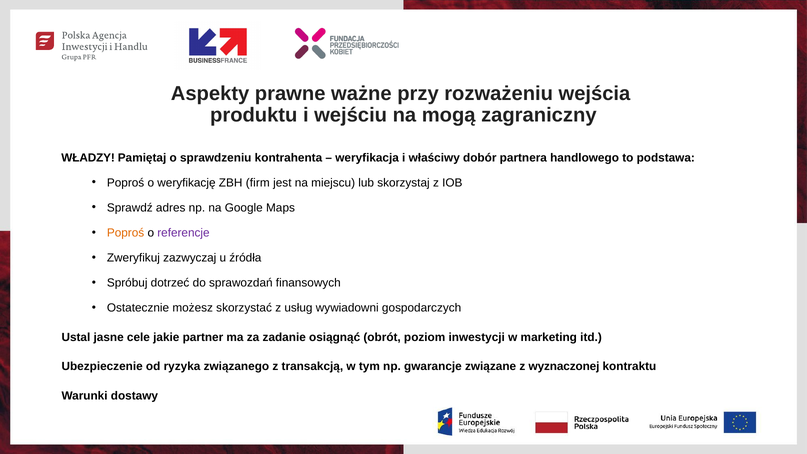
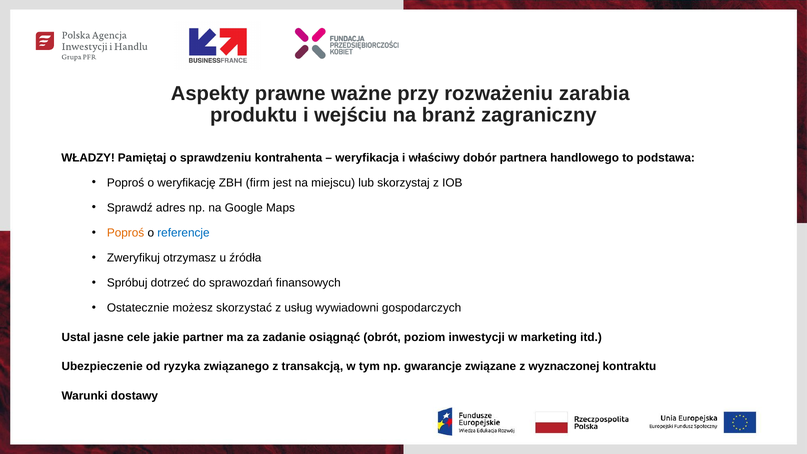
wejścia: wejścia -> zarabia
mogą: mogą -> branż
referencje colour: purple -> blue
zazwyczaj: zazwyczaj -> otrzymasz
